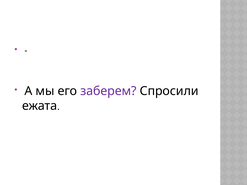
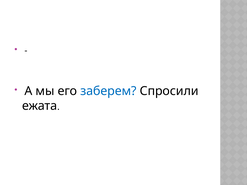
заберем colour: purple -> blue
